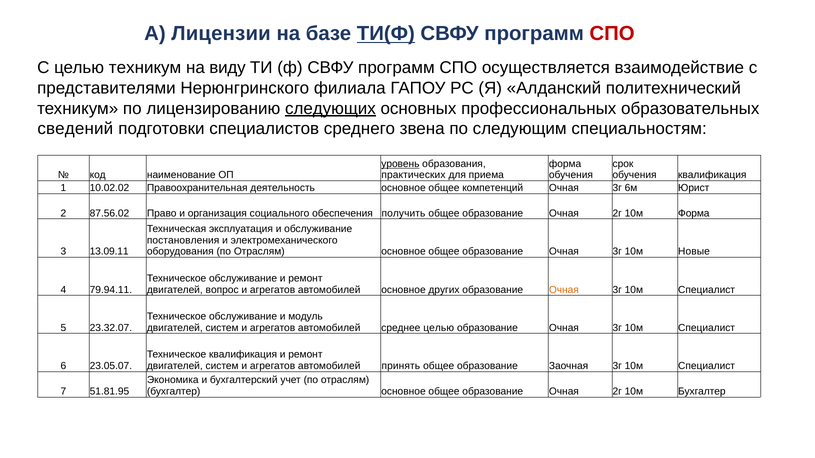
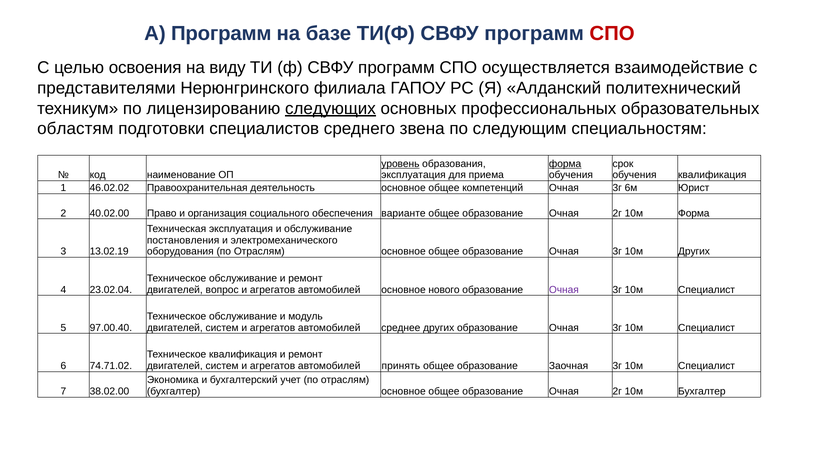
А Лицензии: Лицензии -> Программ
ТИ(Ф underline: present -> none
целью техникум: техникум -> освоения
сведений: сведений -> областям
форма at (565, 164) underline: none -> present
практических at (413, 175): практических -> эксплуатация
10.02.02: 10.02.02 -> 46.02.02
87.56.02: 87.56.02 -> 40.02.00
получить: получить -> варианте
13.09.11: 13.09.11 -> 13.02.19
10м Новые: Новые -> Других
79.94.11: 79.94.11 -> 23.02.04
других: других -> нового
Очная at (564, 290) colour: orange -> purple
23.32.07: 23.32.07 -> 97.00.40
среднее целью: целью -> других
23.05.07: 23.05.07 -> 74.71.02
51.81.95: 51.81.95 -> 38.02.00
